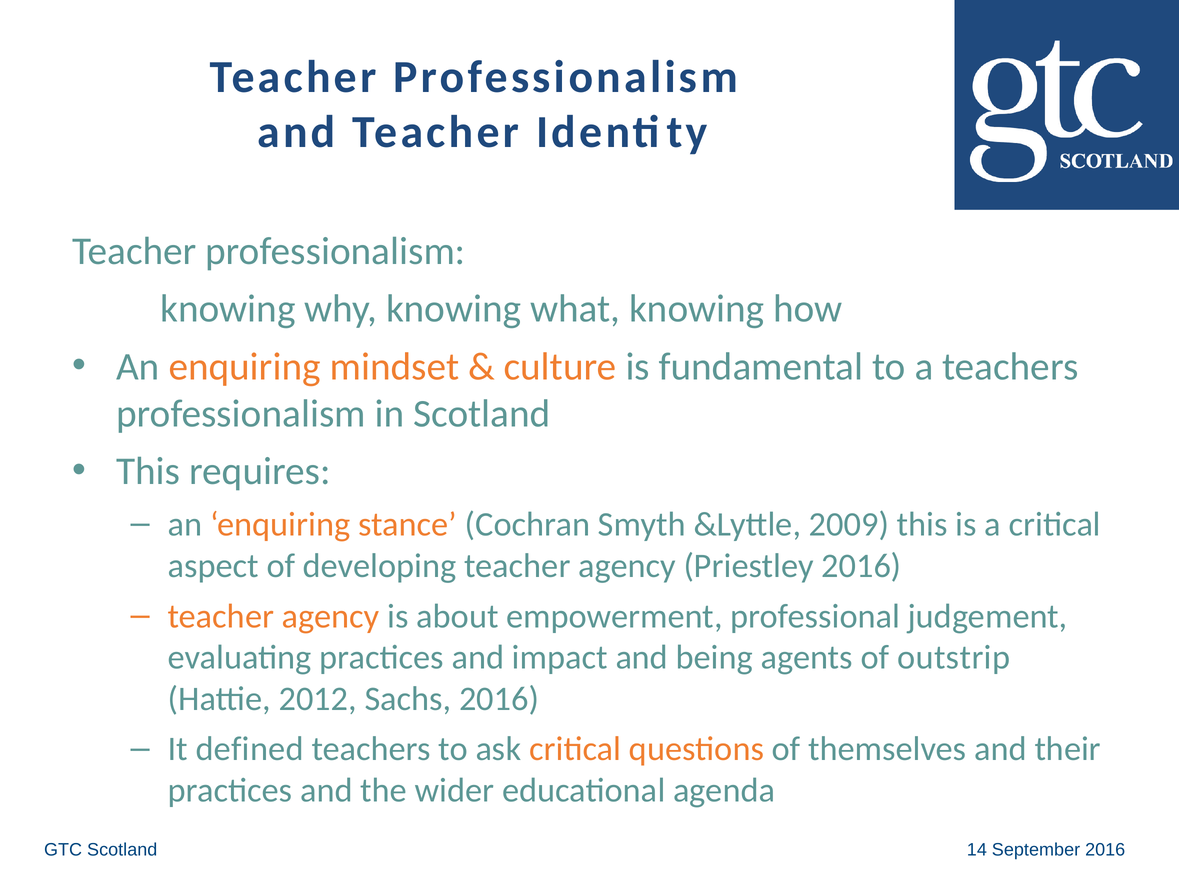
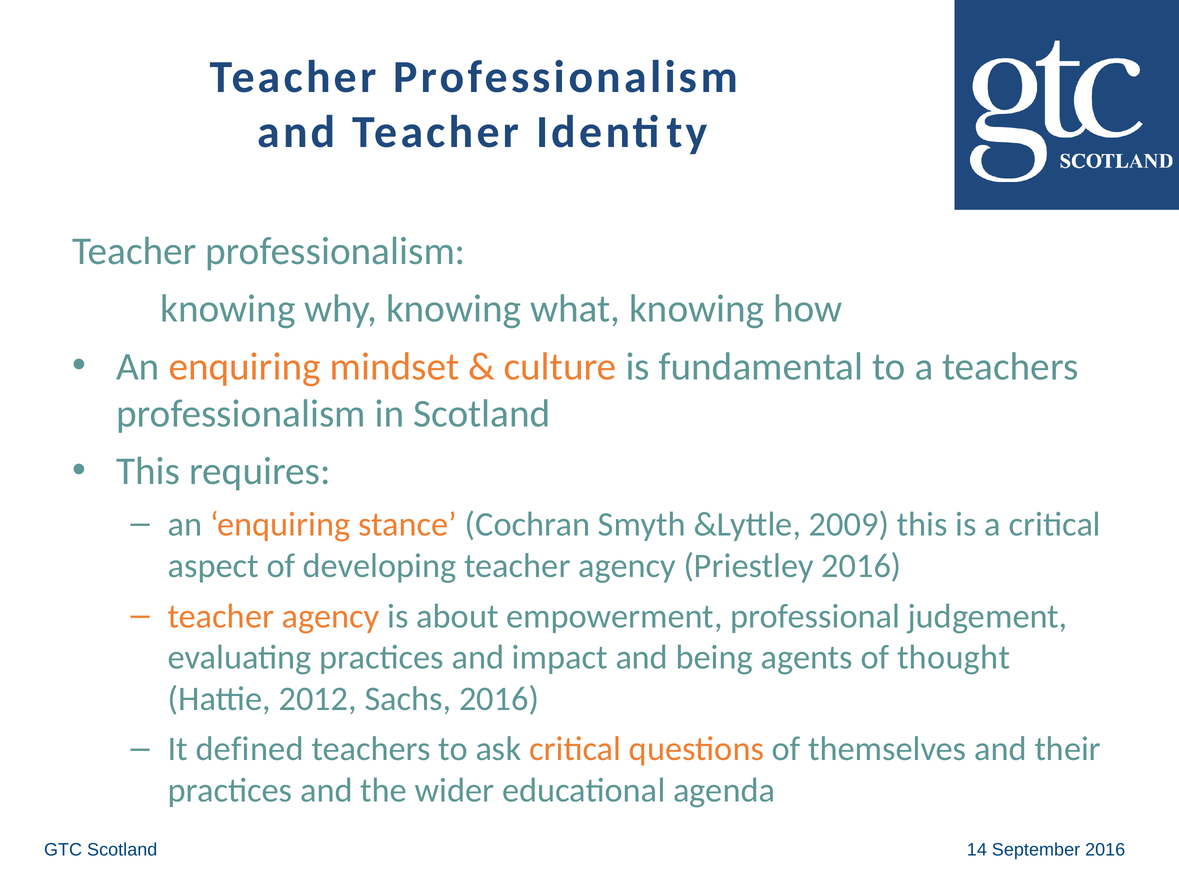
outstrip: outstrip -> thought
